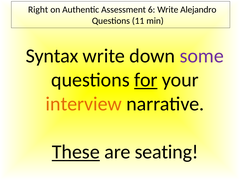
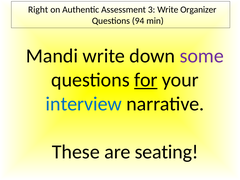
6: 6 -> 3
Alejandro: Alejandro -> Organizer
11: 11 -> 94
Syntax: Syntax -> Mandi
interview colour: orange -> blue
These underline: present -> none
